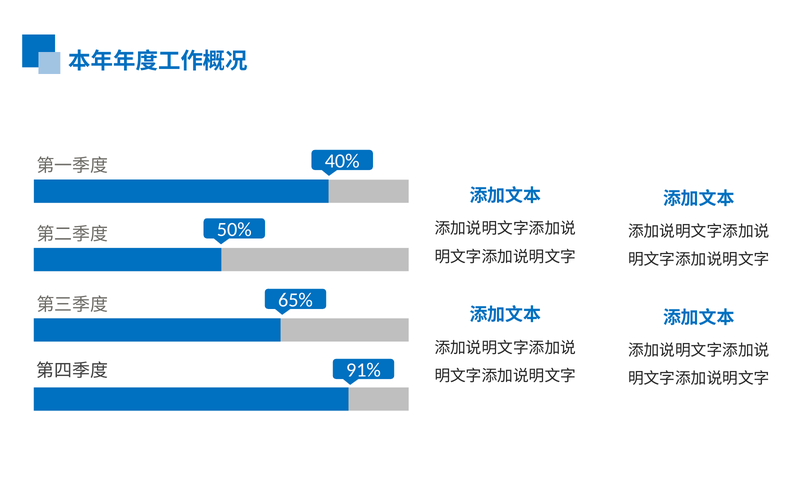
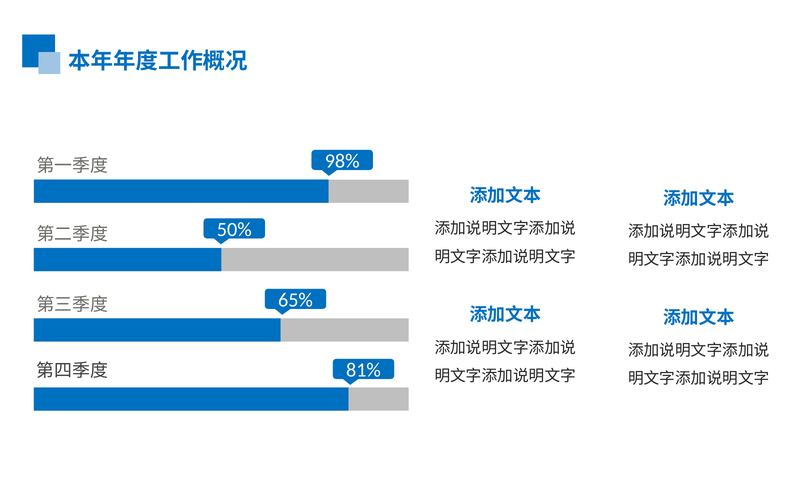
40%: 40% -> 98%
91%: 91% -> 81%
